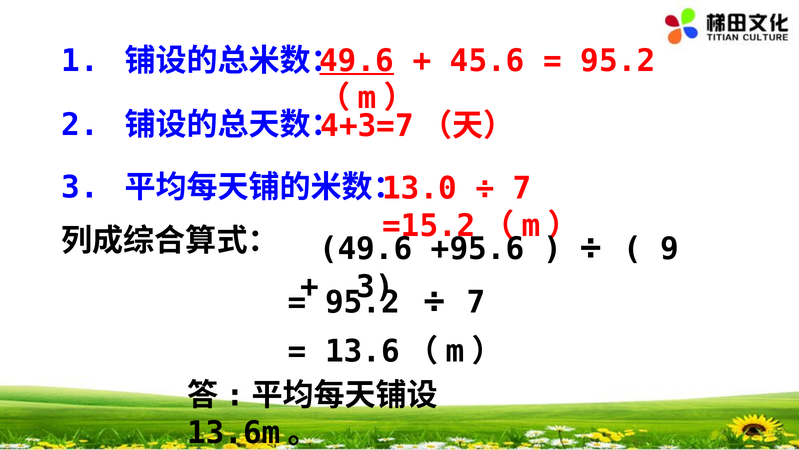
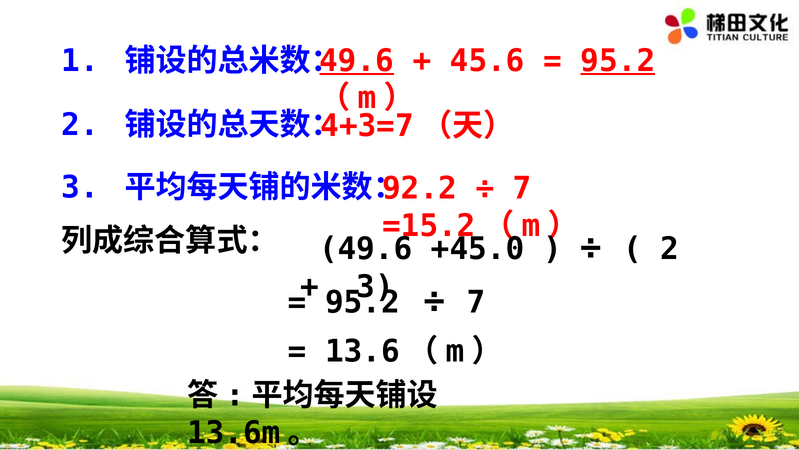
95.2 at (618, 61) underline: none -> present
13.0: 13.0 -> 92.2
+95.6: +95.6 -> +45.0
9 at (670, 249): 9 -> 2
